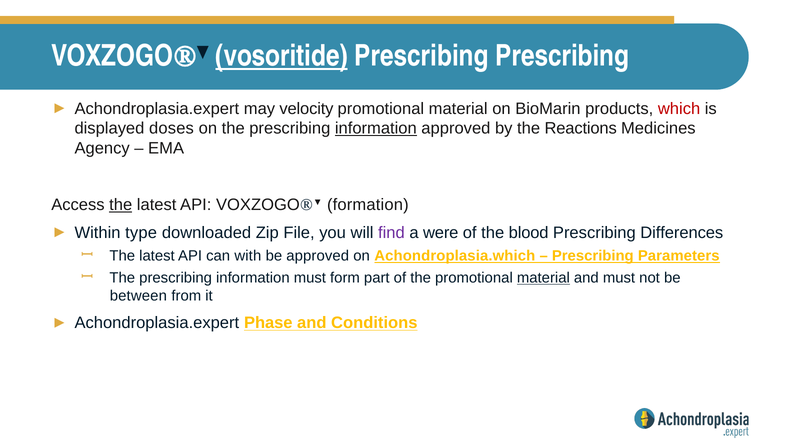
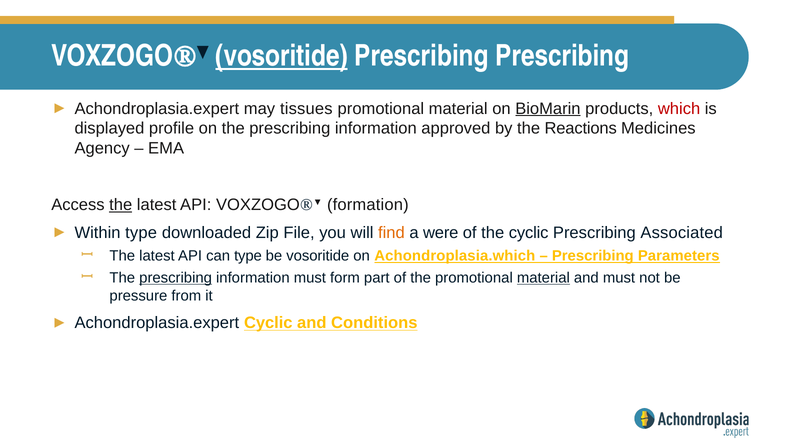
velocity: velocity -> tissues
BioMarin underline: none -> present
doses: doses -> profile
information at (376, 128) underline: present -> none
find colour: purple -> orange
the blood: blood -> cyclic
Differences: Differences -> Associated
can with: with -> type
be approved: approved -> vosoritide
prescribing at (176, 278) underline: none -> present
between: between -> pressure
Achondroplasia.expert Phase: Phase -> Cyclic
